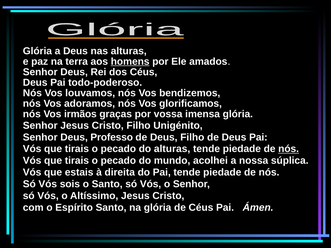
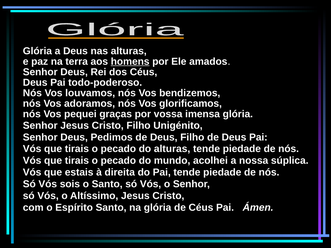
irmãos: irmãos -> pequei
Professo: Professo -> Pedimos
nós at (289, 149) underline: present -> none
